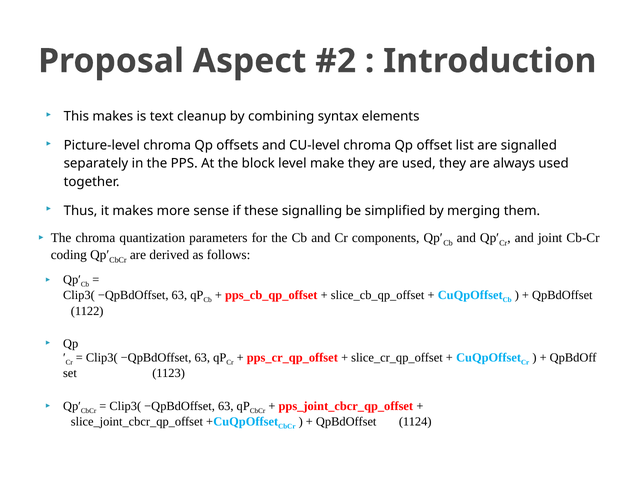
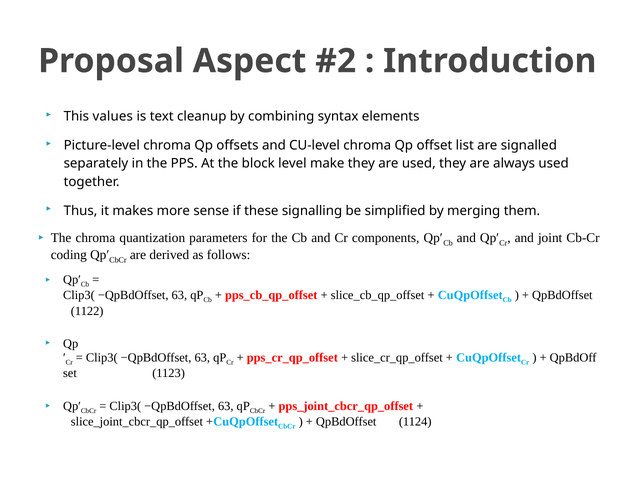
This makes: makes -> values
